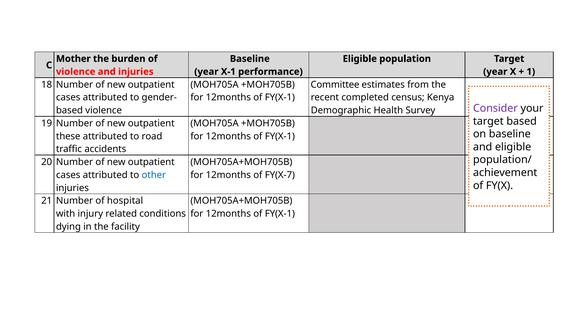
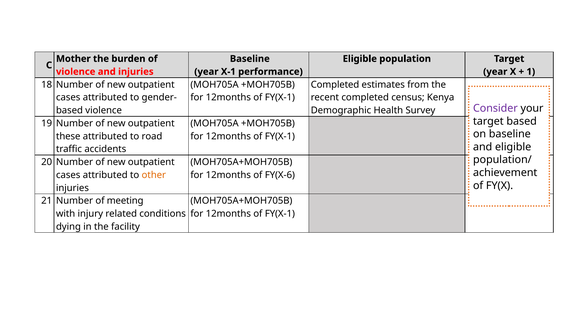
Committee at (335, 85): Committee -> Completed
other colour: blue -> orange
FY(X-7: FY(X-7 -> FY(X-6
hospital: hospital -> meeting
